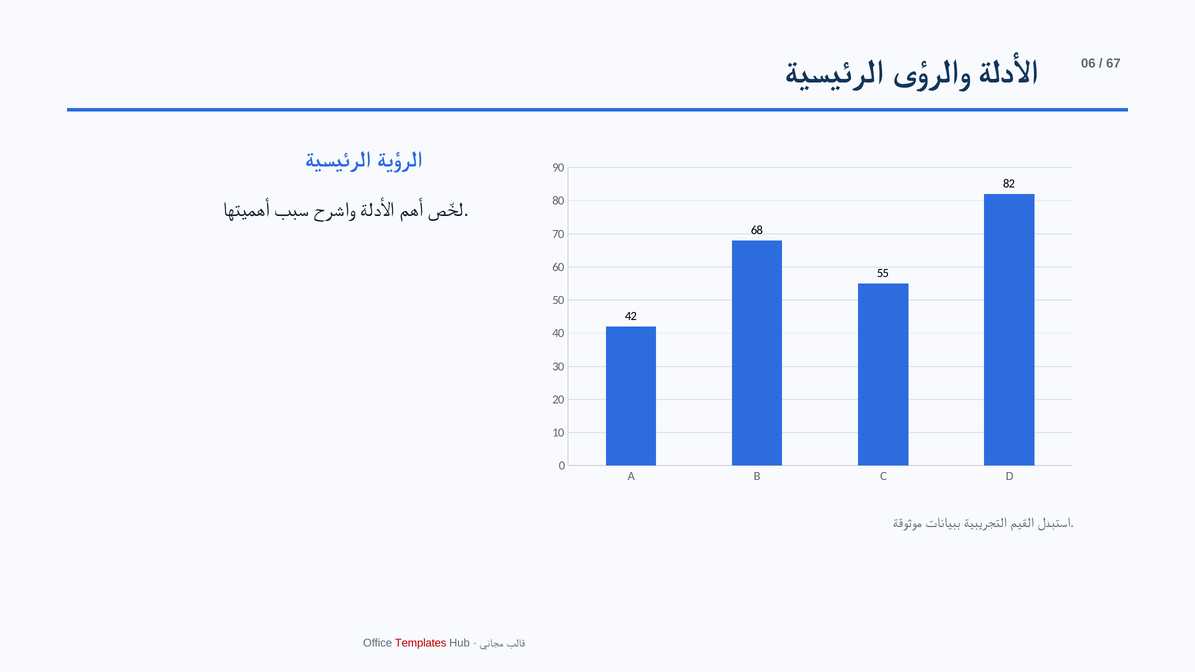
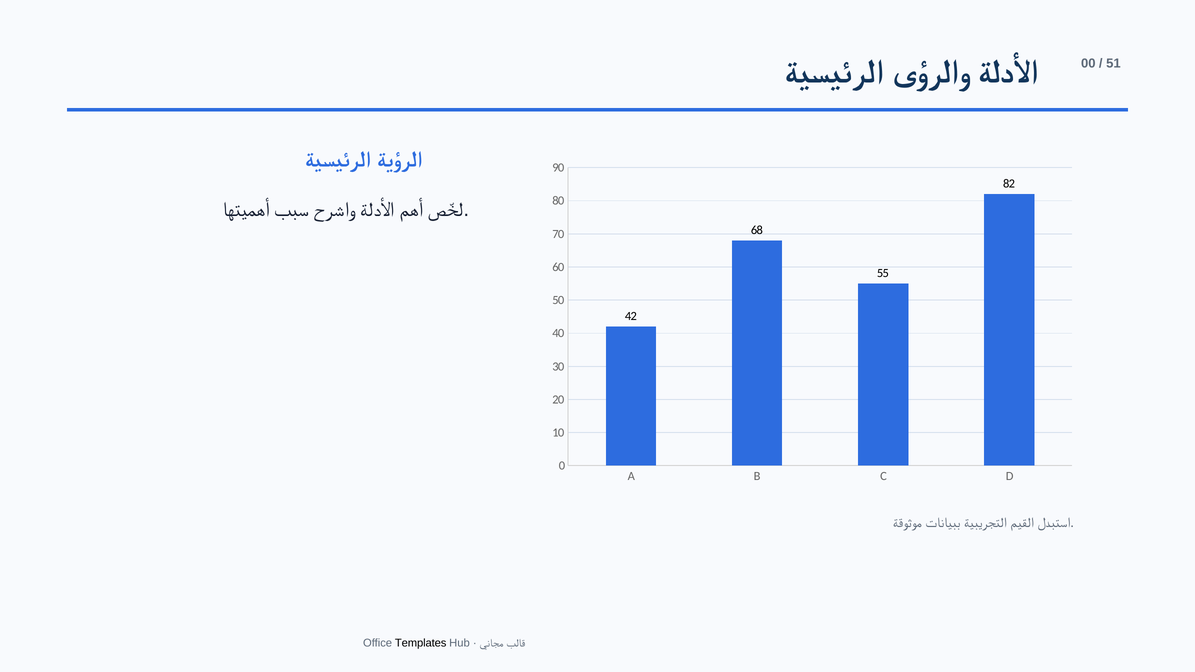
06: 06 -> 00
67: 67 -> 51
Templates colour: red -> black
